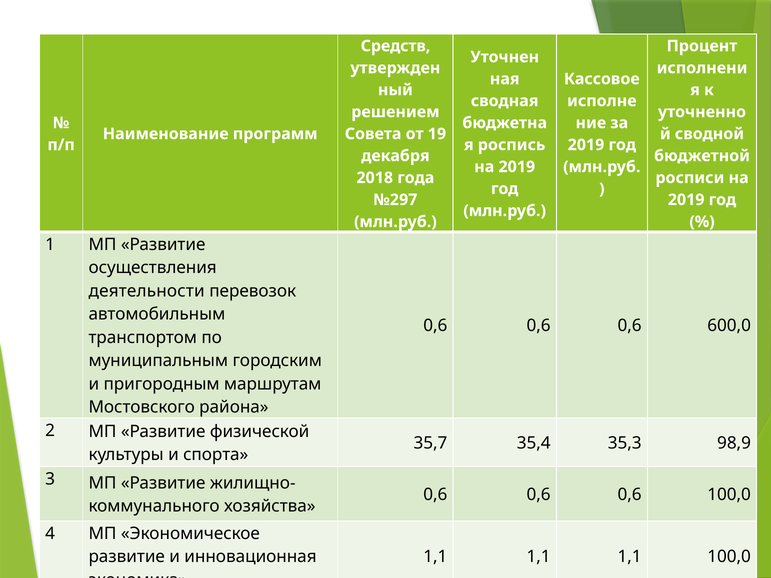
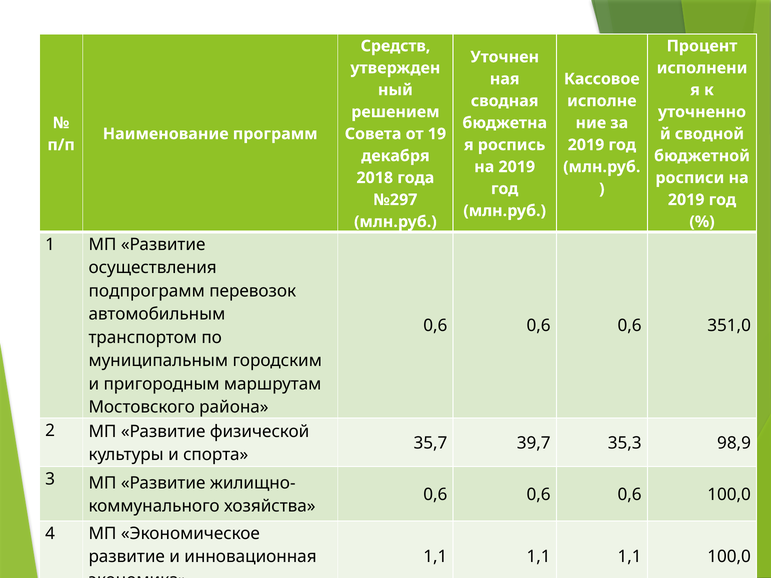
деятельности: деятельности -> подпрограмм
600,0: 600,0 -> 351,0
35,4: 35,4 -> 39,7
